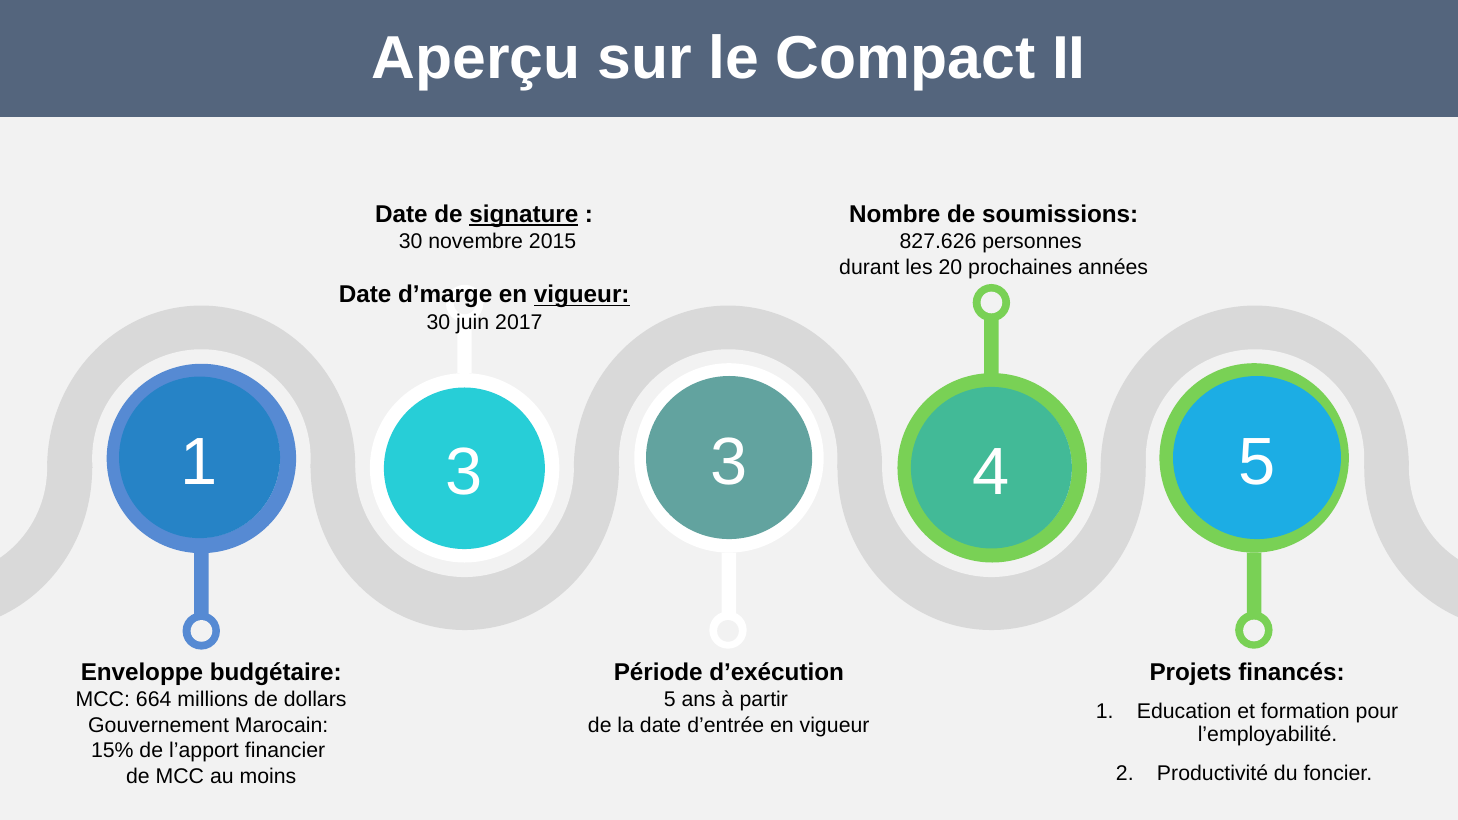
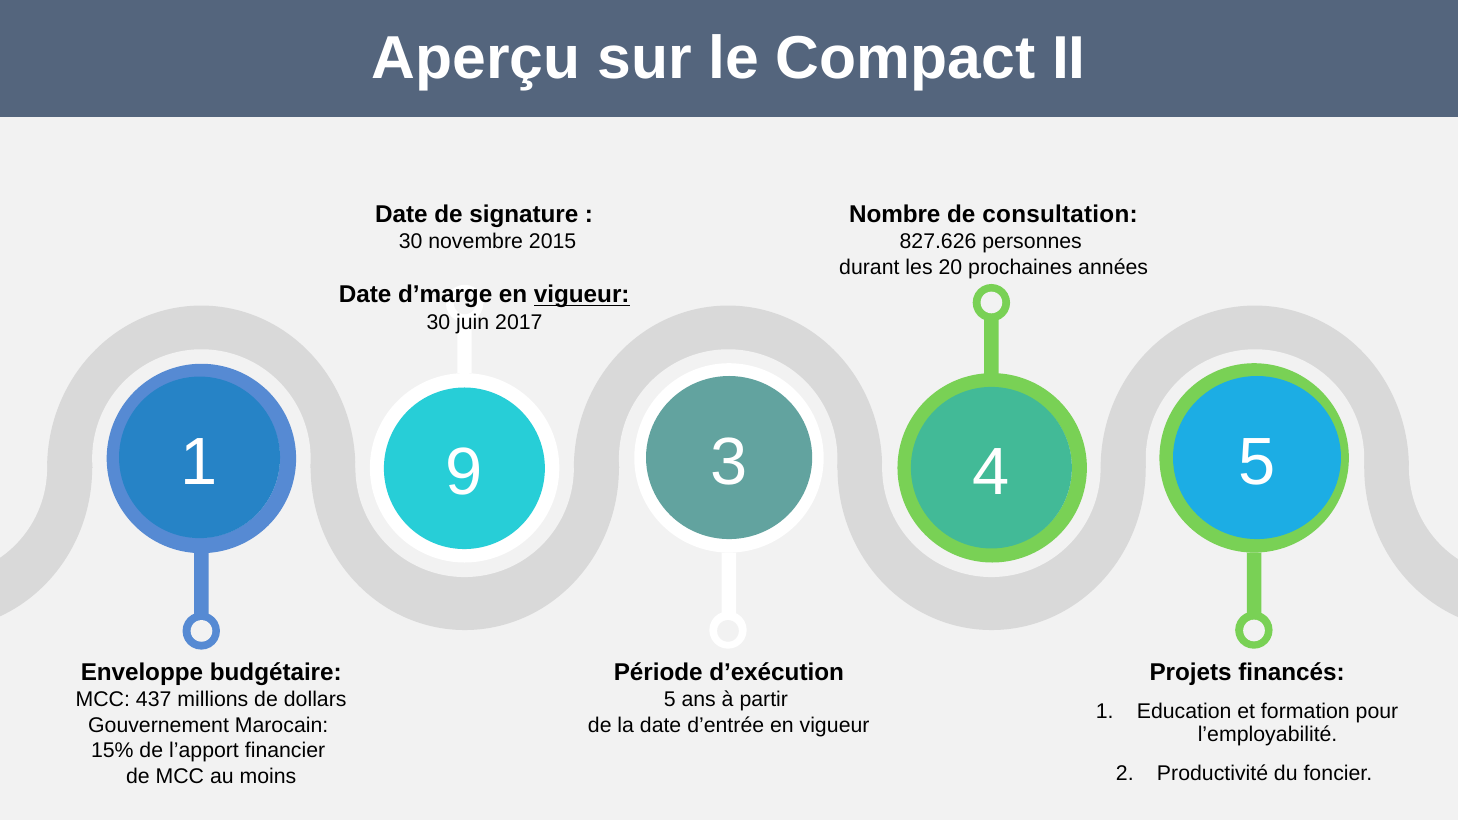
signature underline: present -> none
soumissions: soumissions -> consultation
1 3: 3 -> 9
664: 664 -> 437
